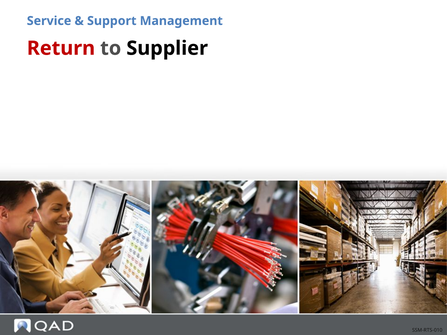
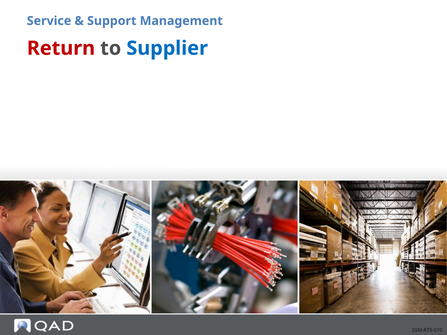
Supplier colour: black -> blue
